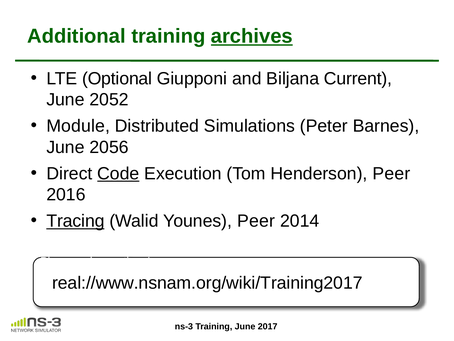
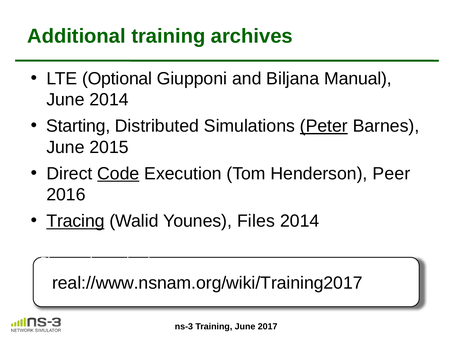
archives underline: present -> none
Current: Current -> Manual
June 2052: 2052 -> 2014
Module: Module -> Starting
Peter underline: none -> present
2056: 2056 -> 2015
Younes Peer: Peer -> Files
